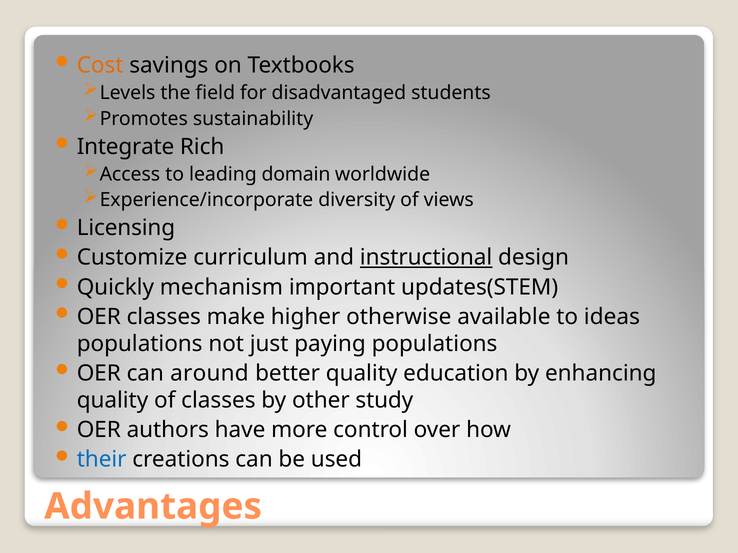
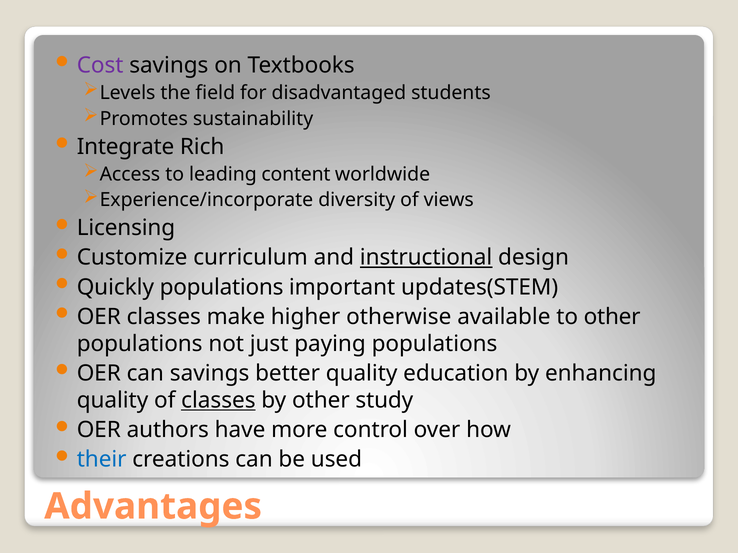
Cost colour: orange -> purple
domain: domain -> content
Quickly mechanism: mechanism -> populations
to ideas: ideas -> other
can around: around -> savings
classes at (218, 401) underline: none -> present
